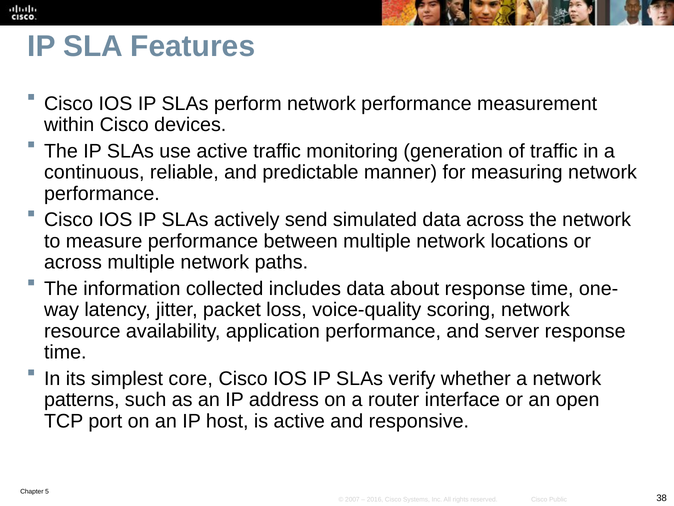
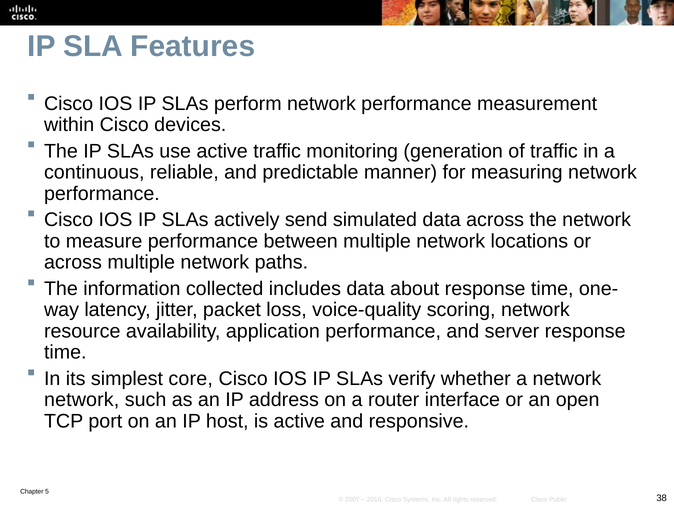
patterns at (82, 400): patterns -> network
